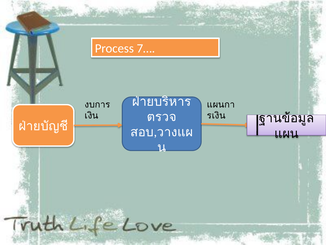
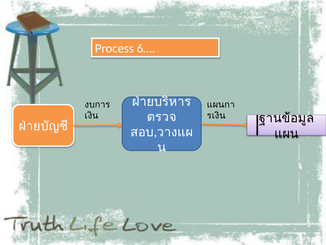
7…: 7… -> 6…
